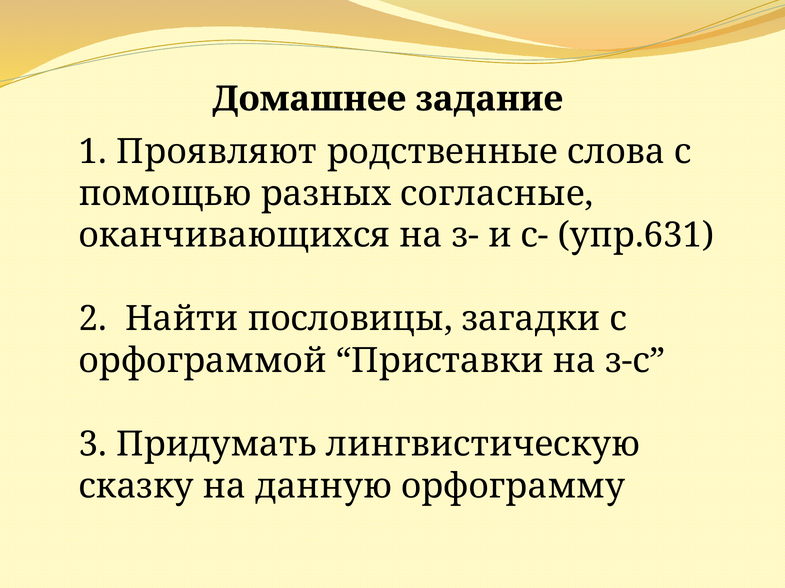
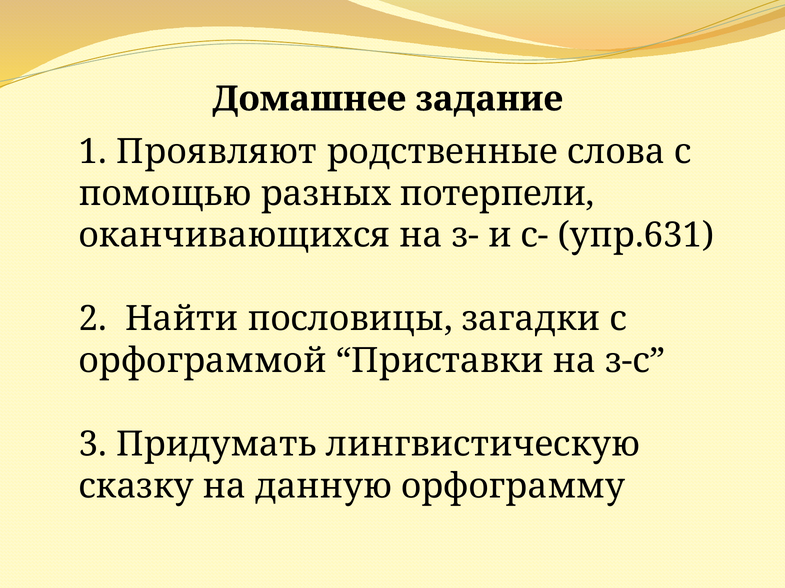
согласные: согласные -> потерпели
